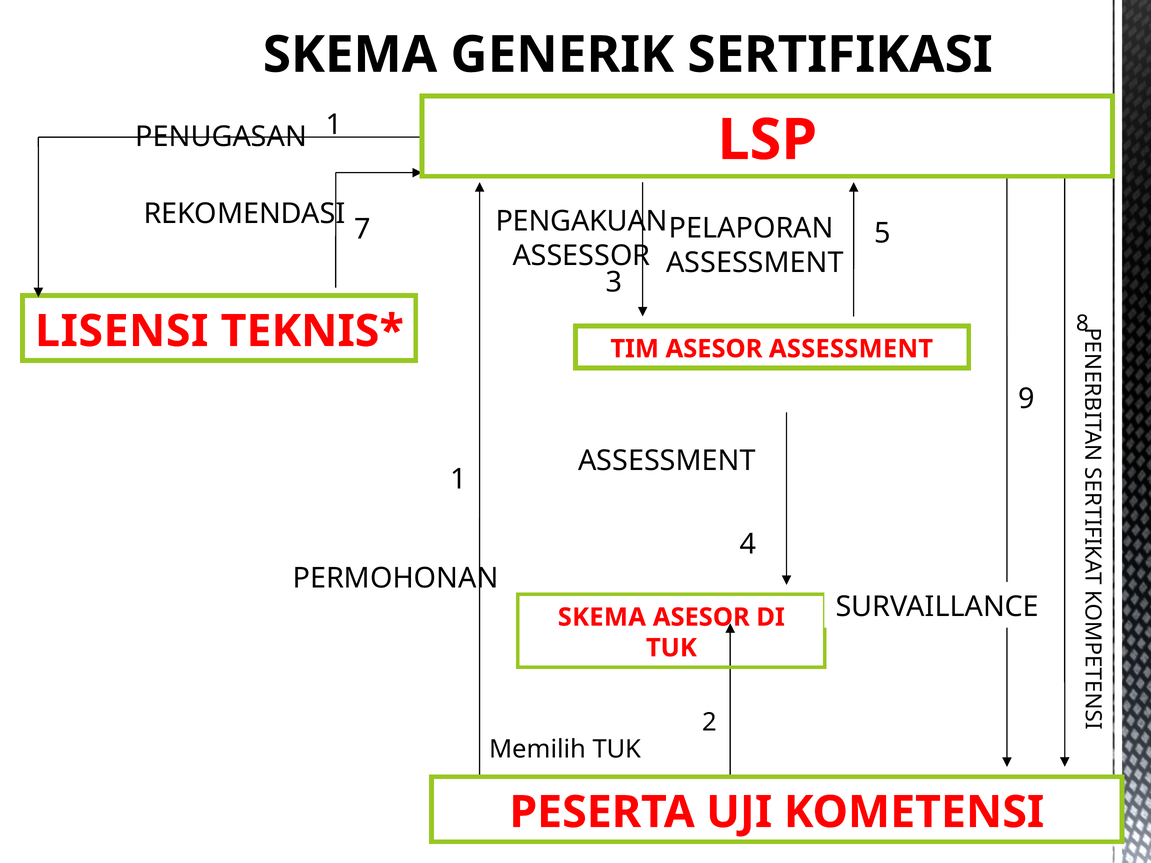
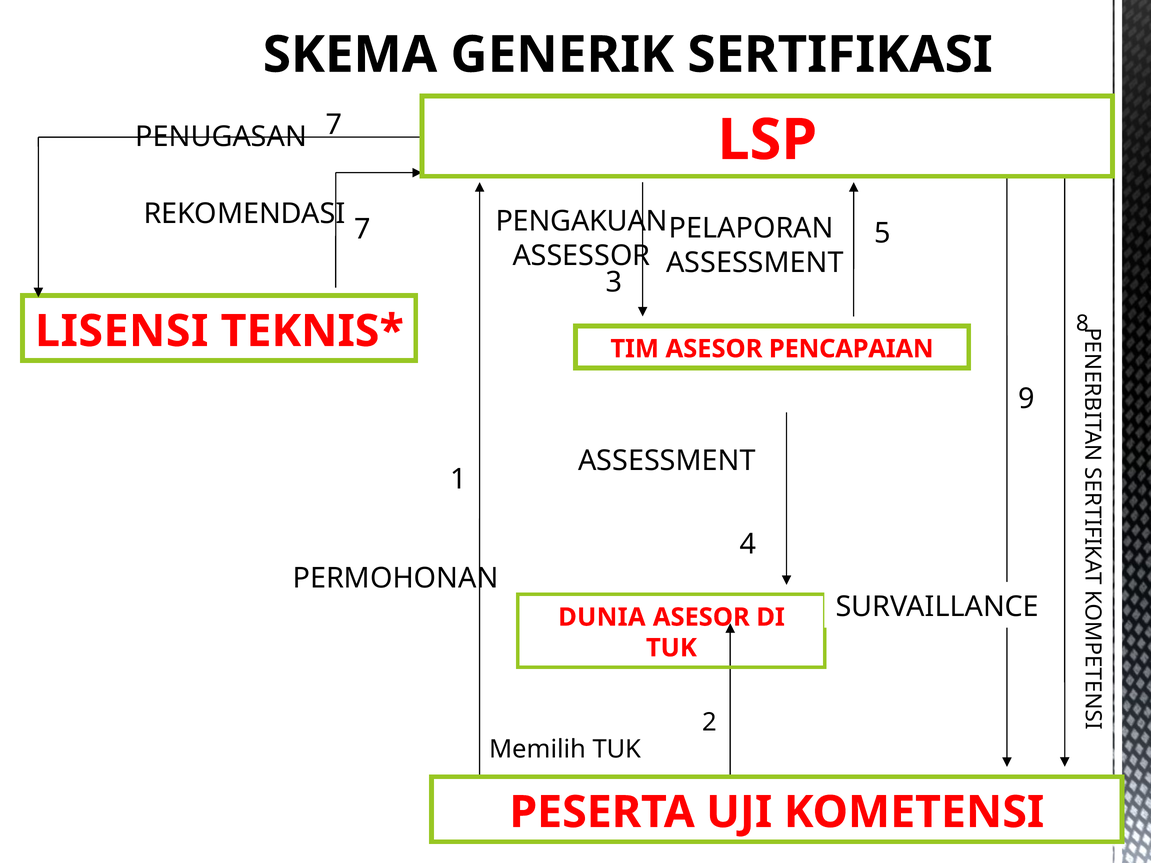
PENUGASAN 1: 1 -> 7
ASESOR ASSESSMENT: ASSESSMENT -> PENCAPAIAN
SKEMA at (602, 617): SKEMA -> DUNIA
